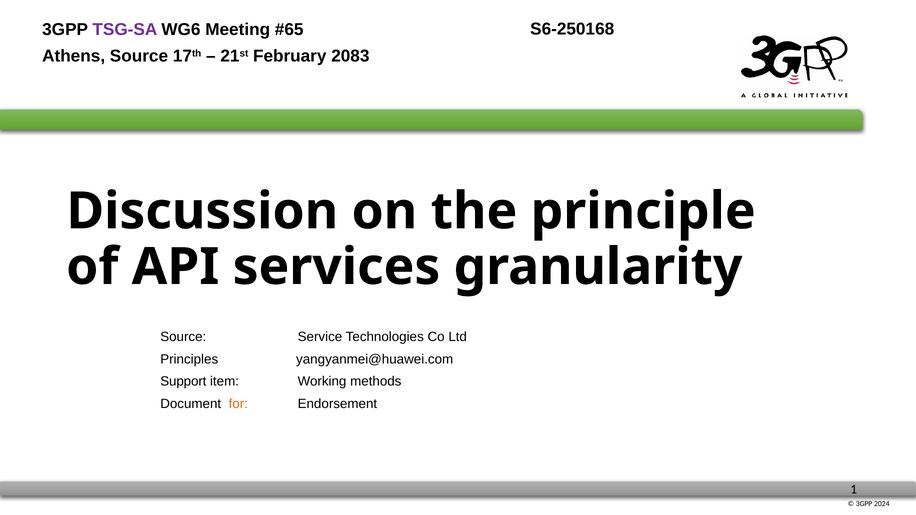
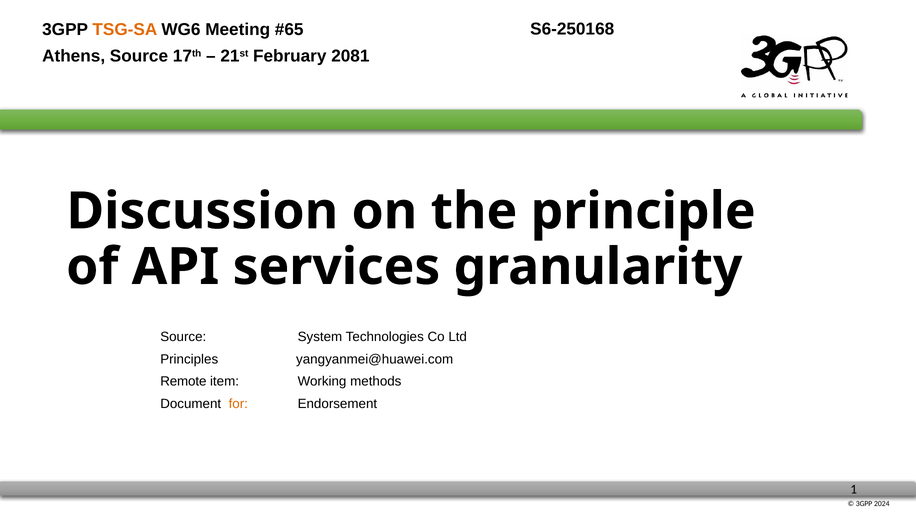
TSG-SA colour: purple -> orange
2083: 2083 -> 2081
Service: Service -> System
Support: Support -> Remote
